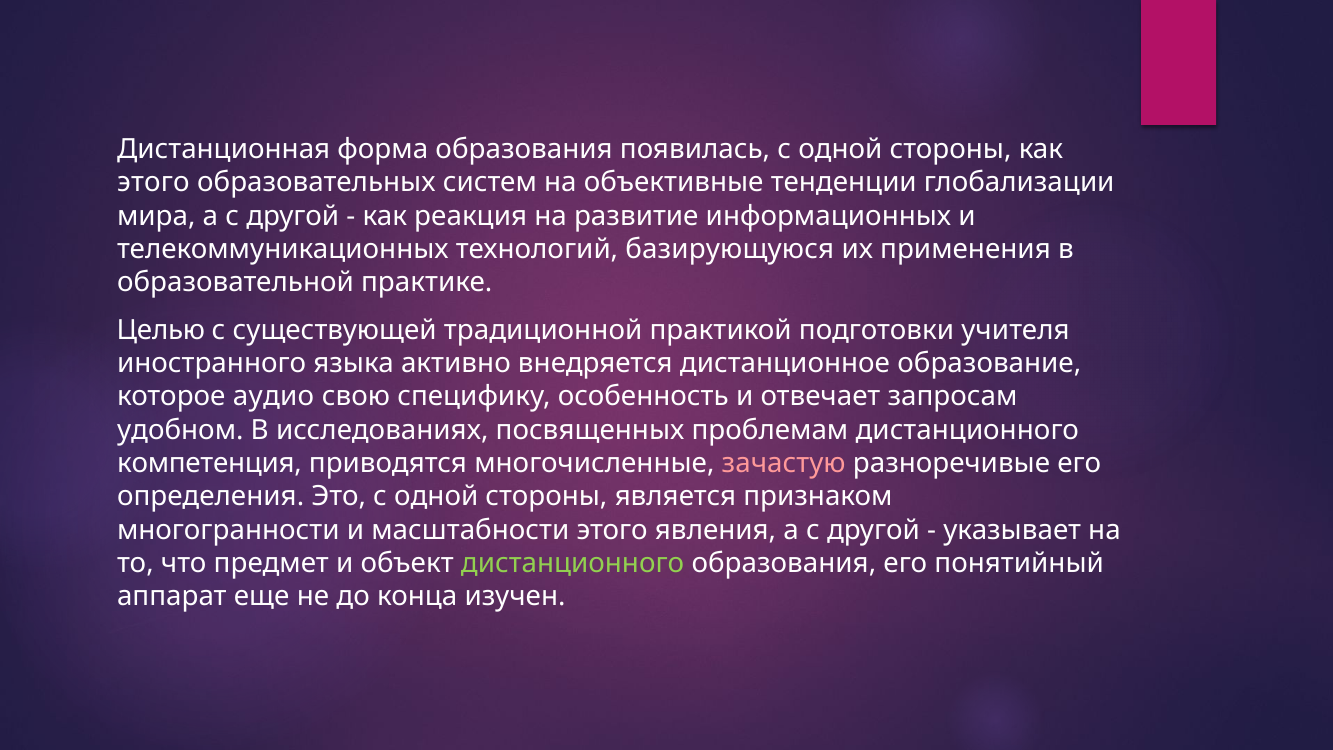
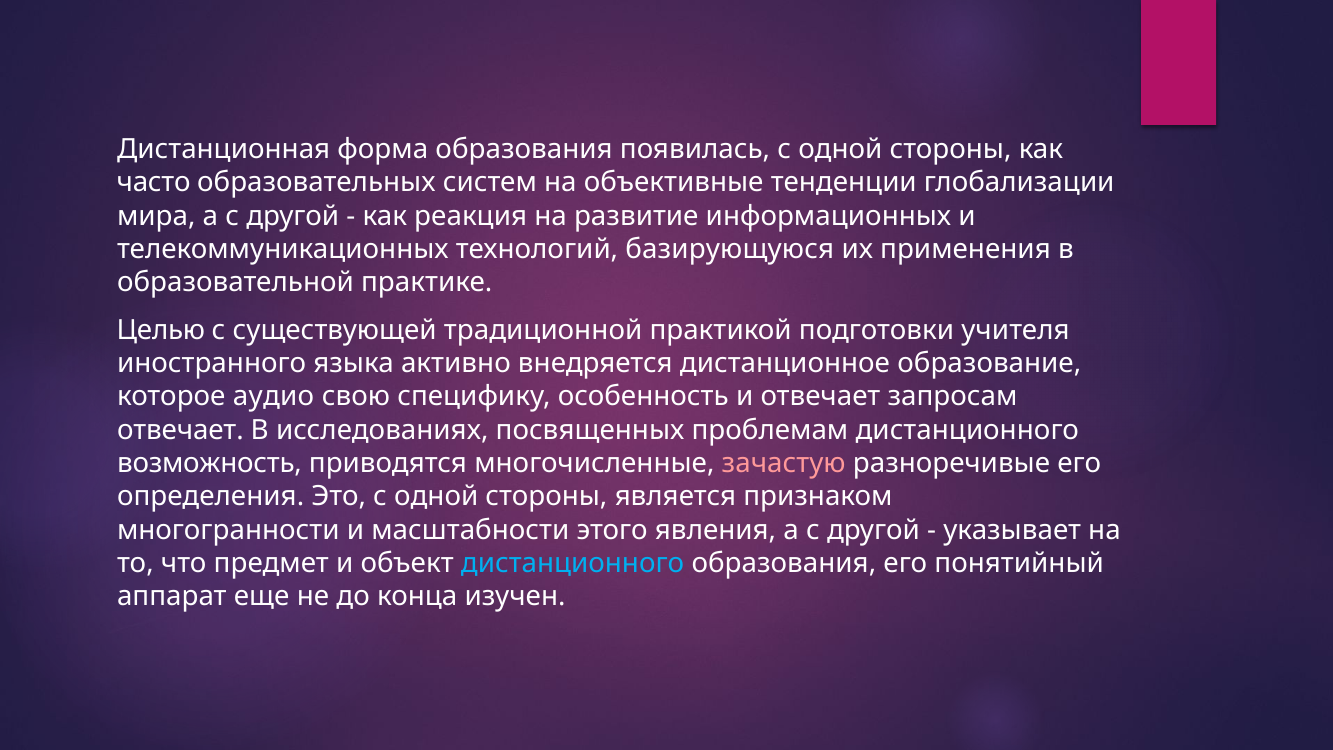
этого at (153, 183): этого -> часто
удобном at (180, 430): удобном -> отвечает
компетенция: компетенция -> возможность
дистанционного at (573, 563) colour: light green -> light blue
